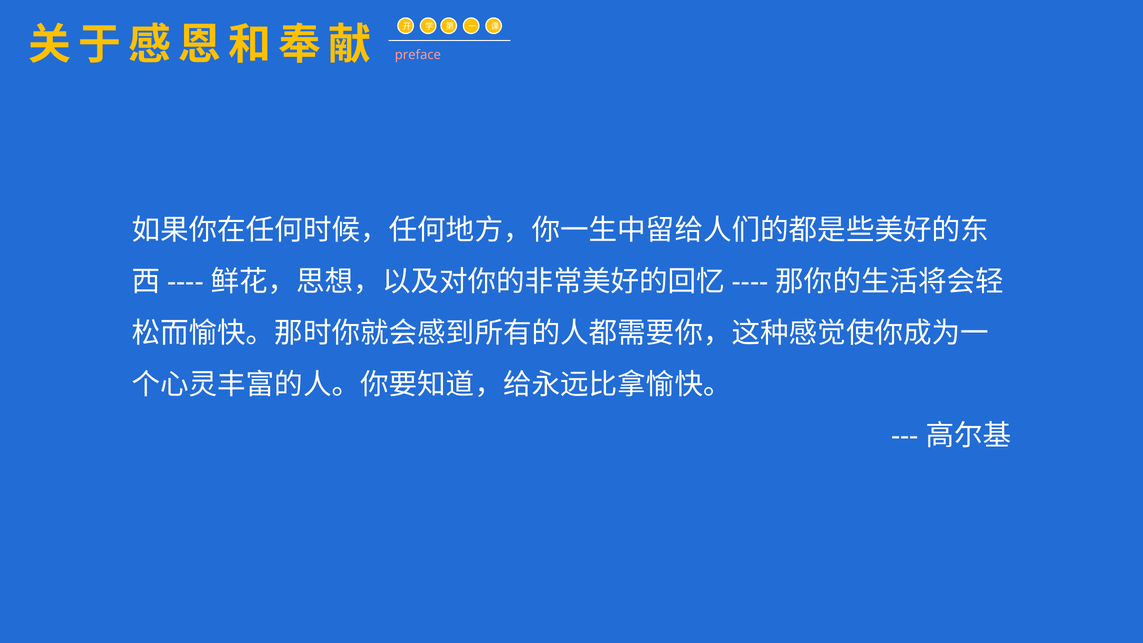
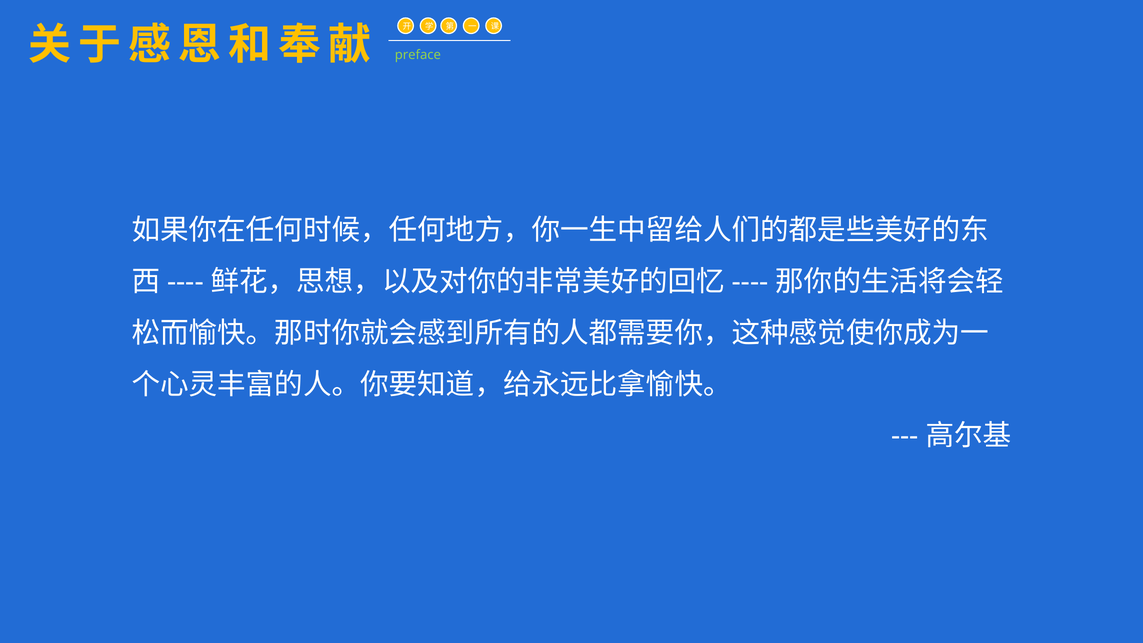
preface colour: pink -> light green
